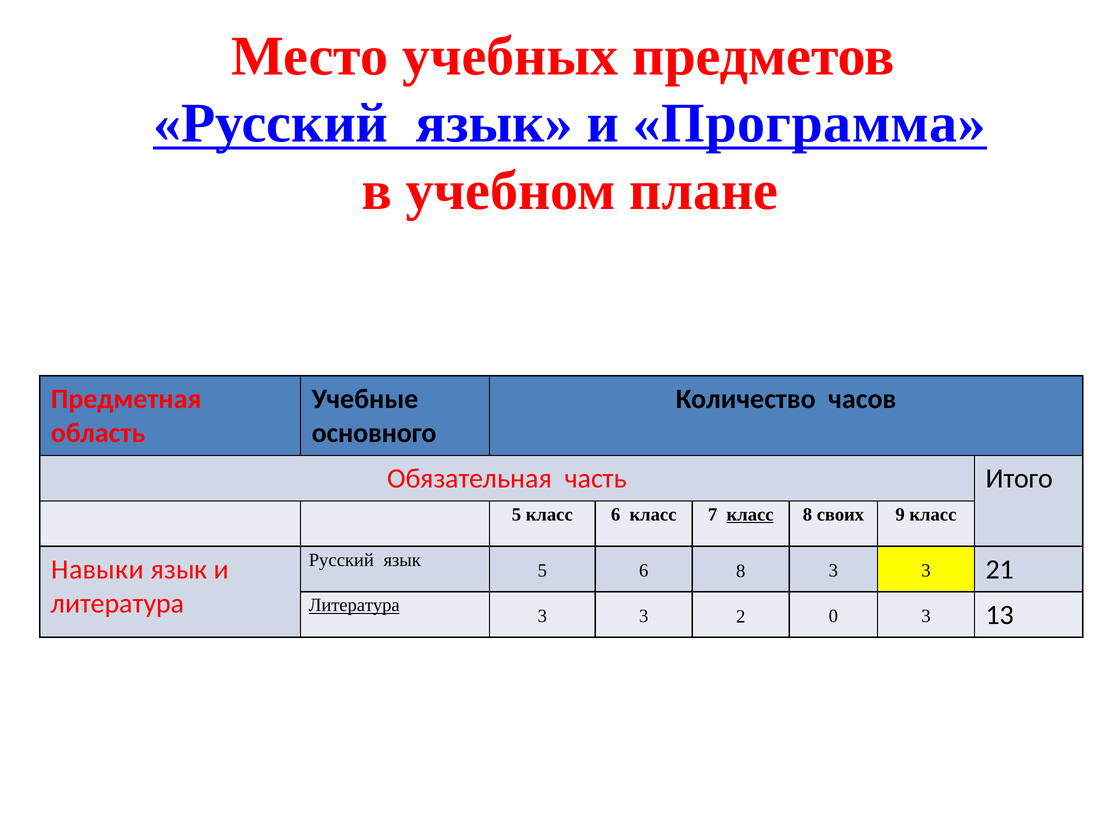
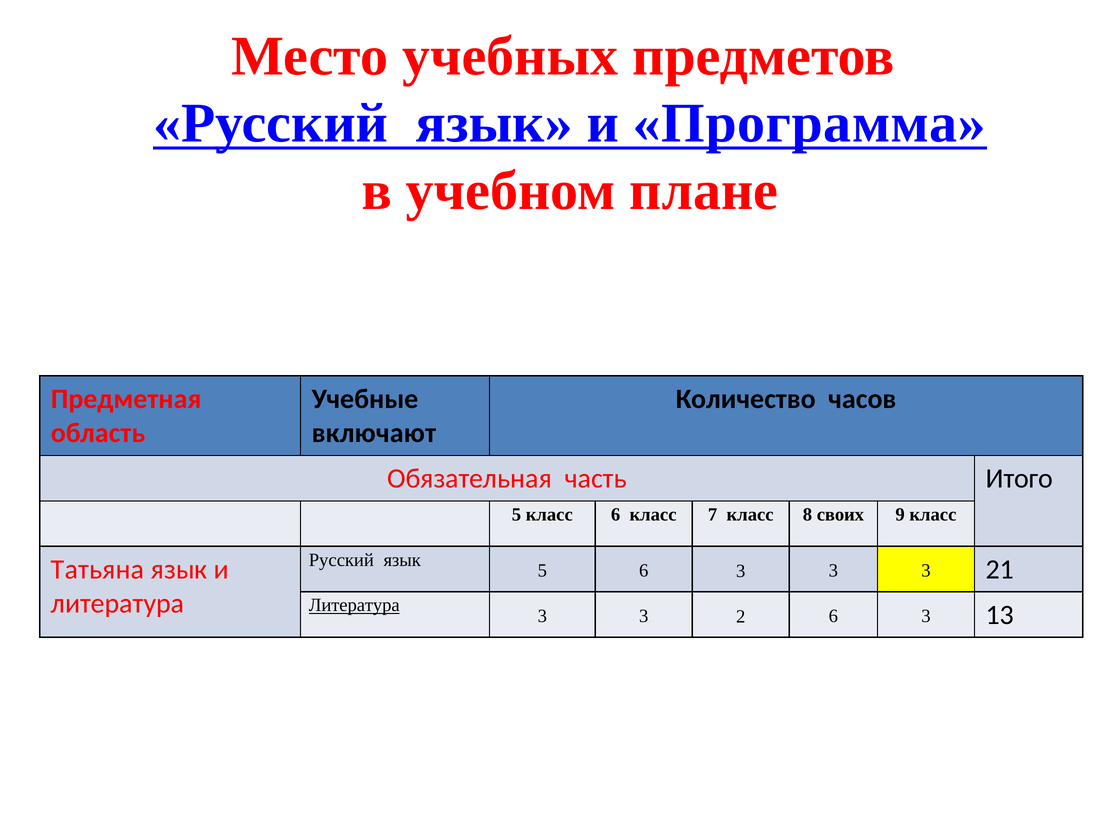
основного: основного -> включают
класс at (750, 514) underline: present -> none
Навыки: Навыки -> Татьяна
5 6 8: 8 -> 3
2 0: 0 -> 6
